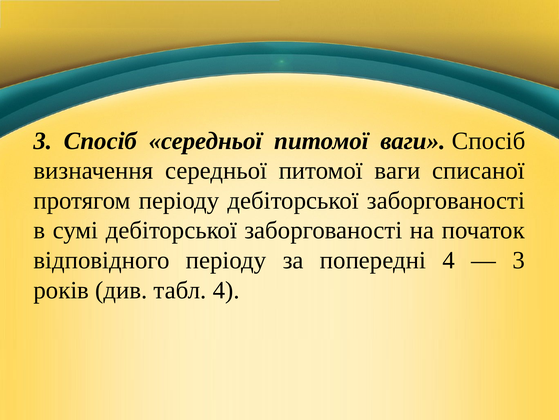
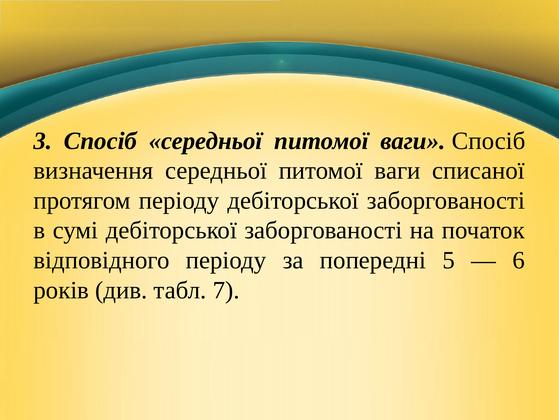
попередні 4: 4 -> 5
3 at (519, 260): 3 -> 6
табл 4: 4 -> 7
